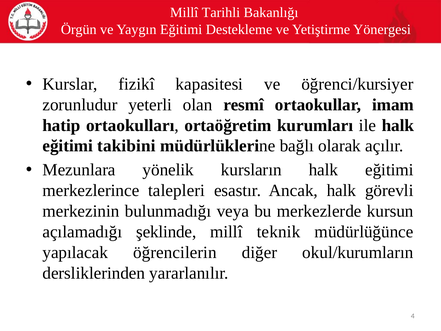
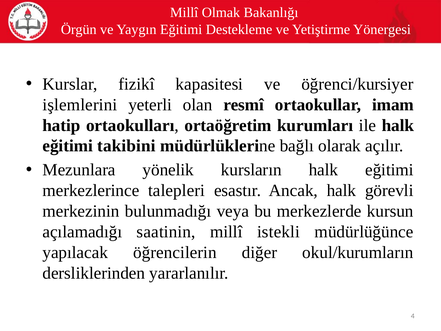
Tarihli: Tarihli -> Olmak
zorunludur: zorunludur -> işlemlerini
şeklinde: şeklinde -> saatinin
teknik: teknik -> istekli
